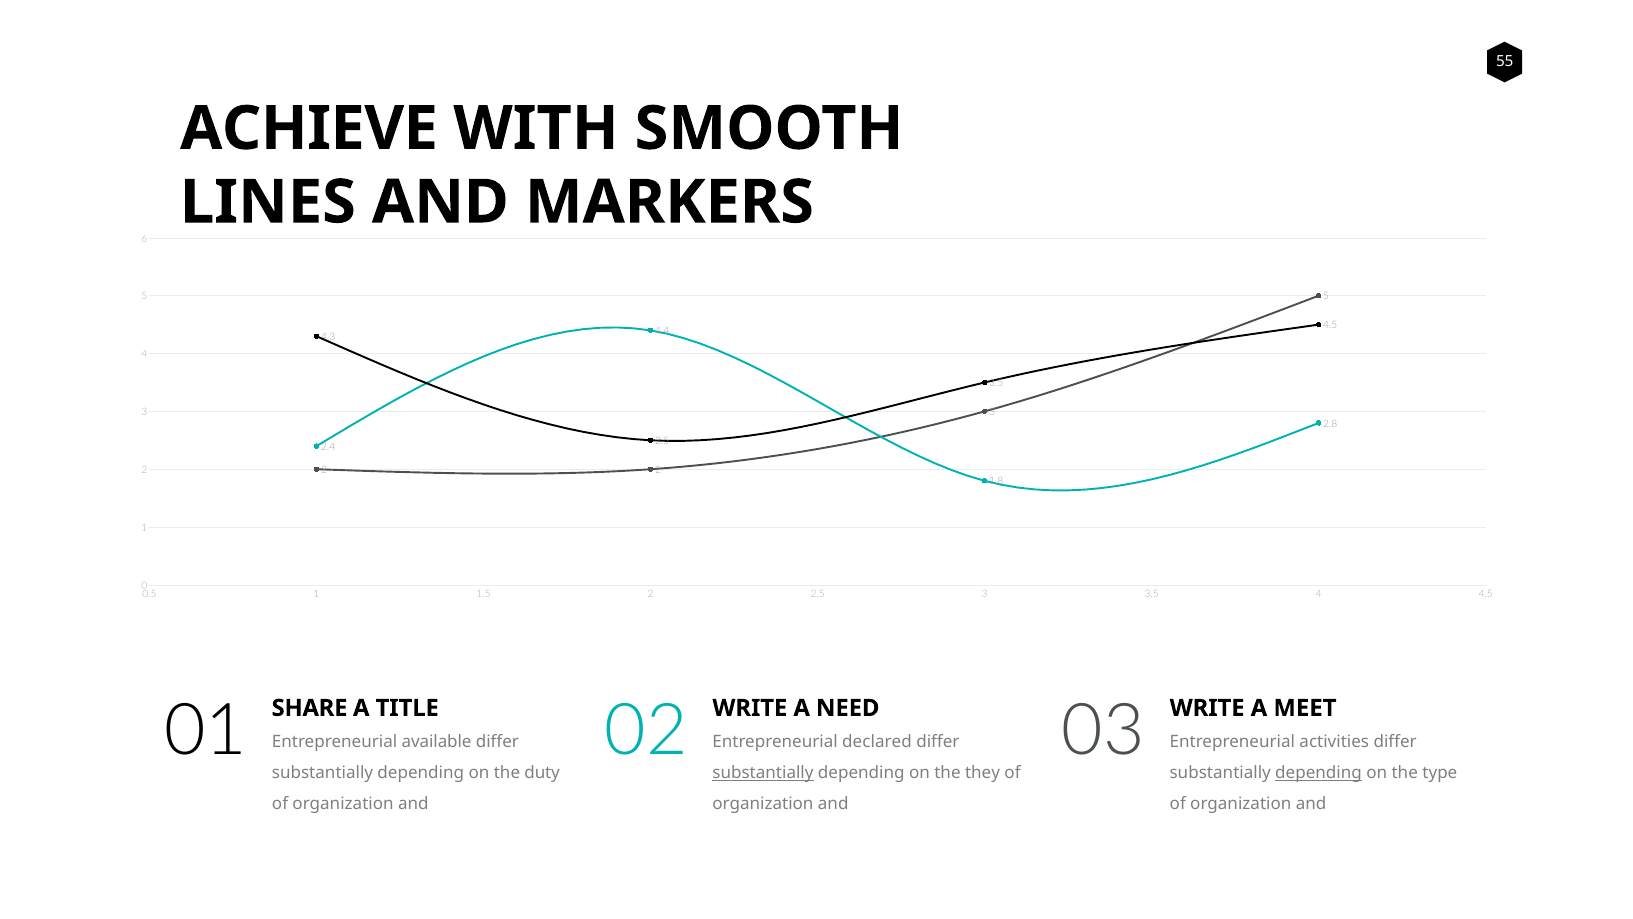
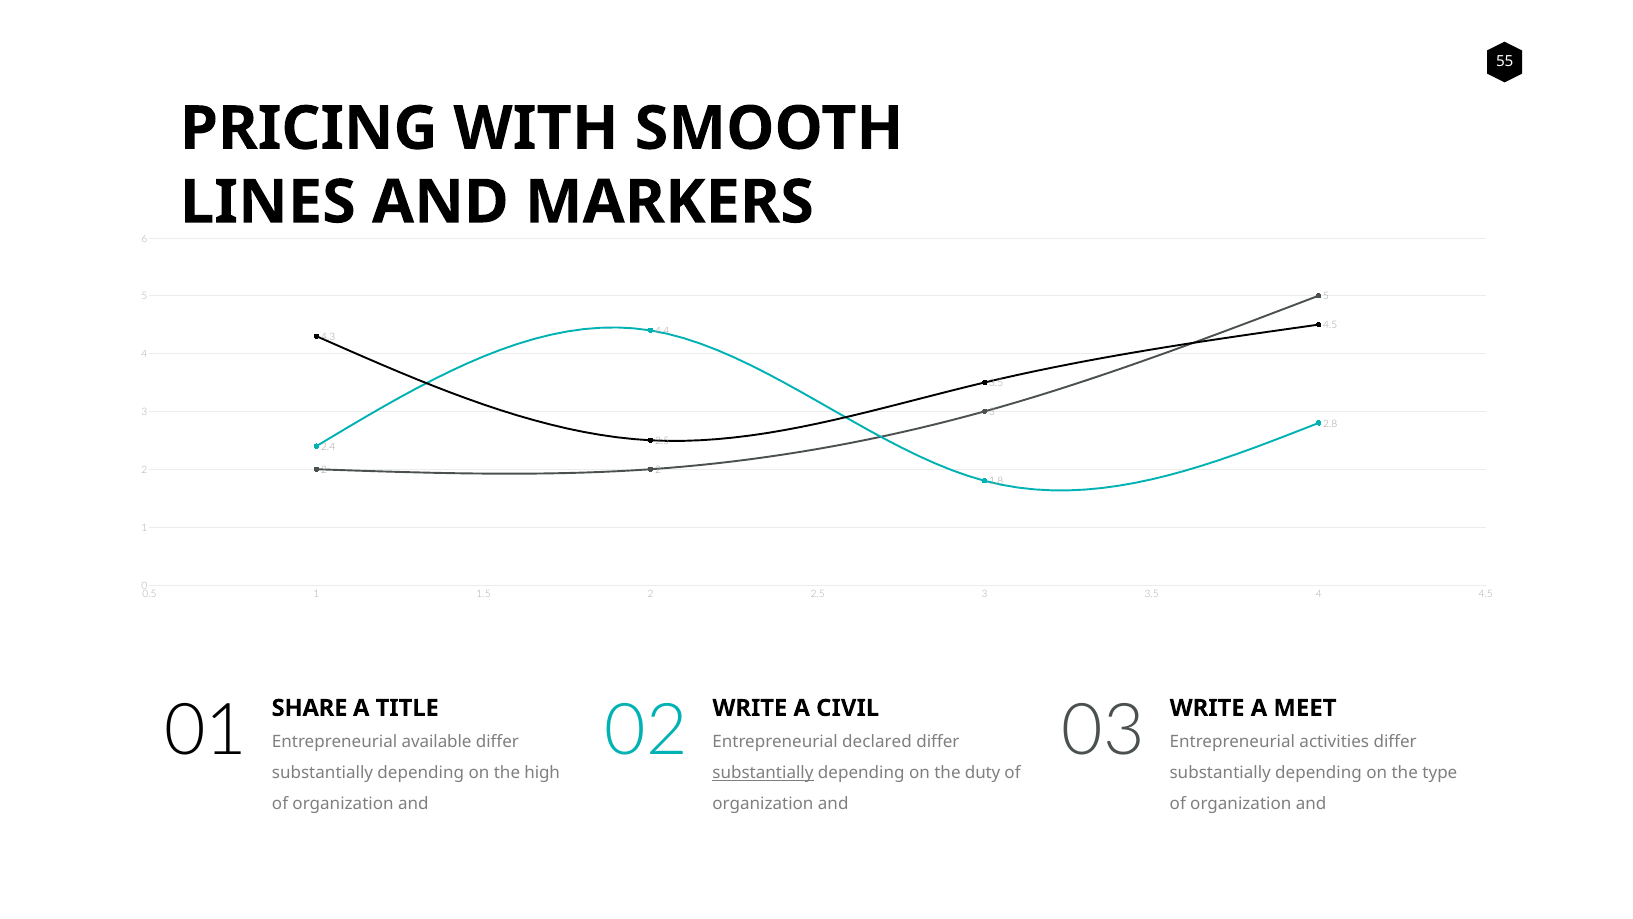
ACHIEVE: ACHIEVE -> PRICING
NEED: NEED -> CIVIL
duty: duty -> high
they: they -> duty
depending at (1319, 773) underline: present -> none
